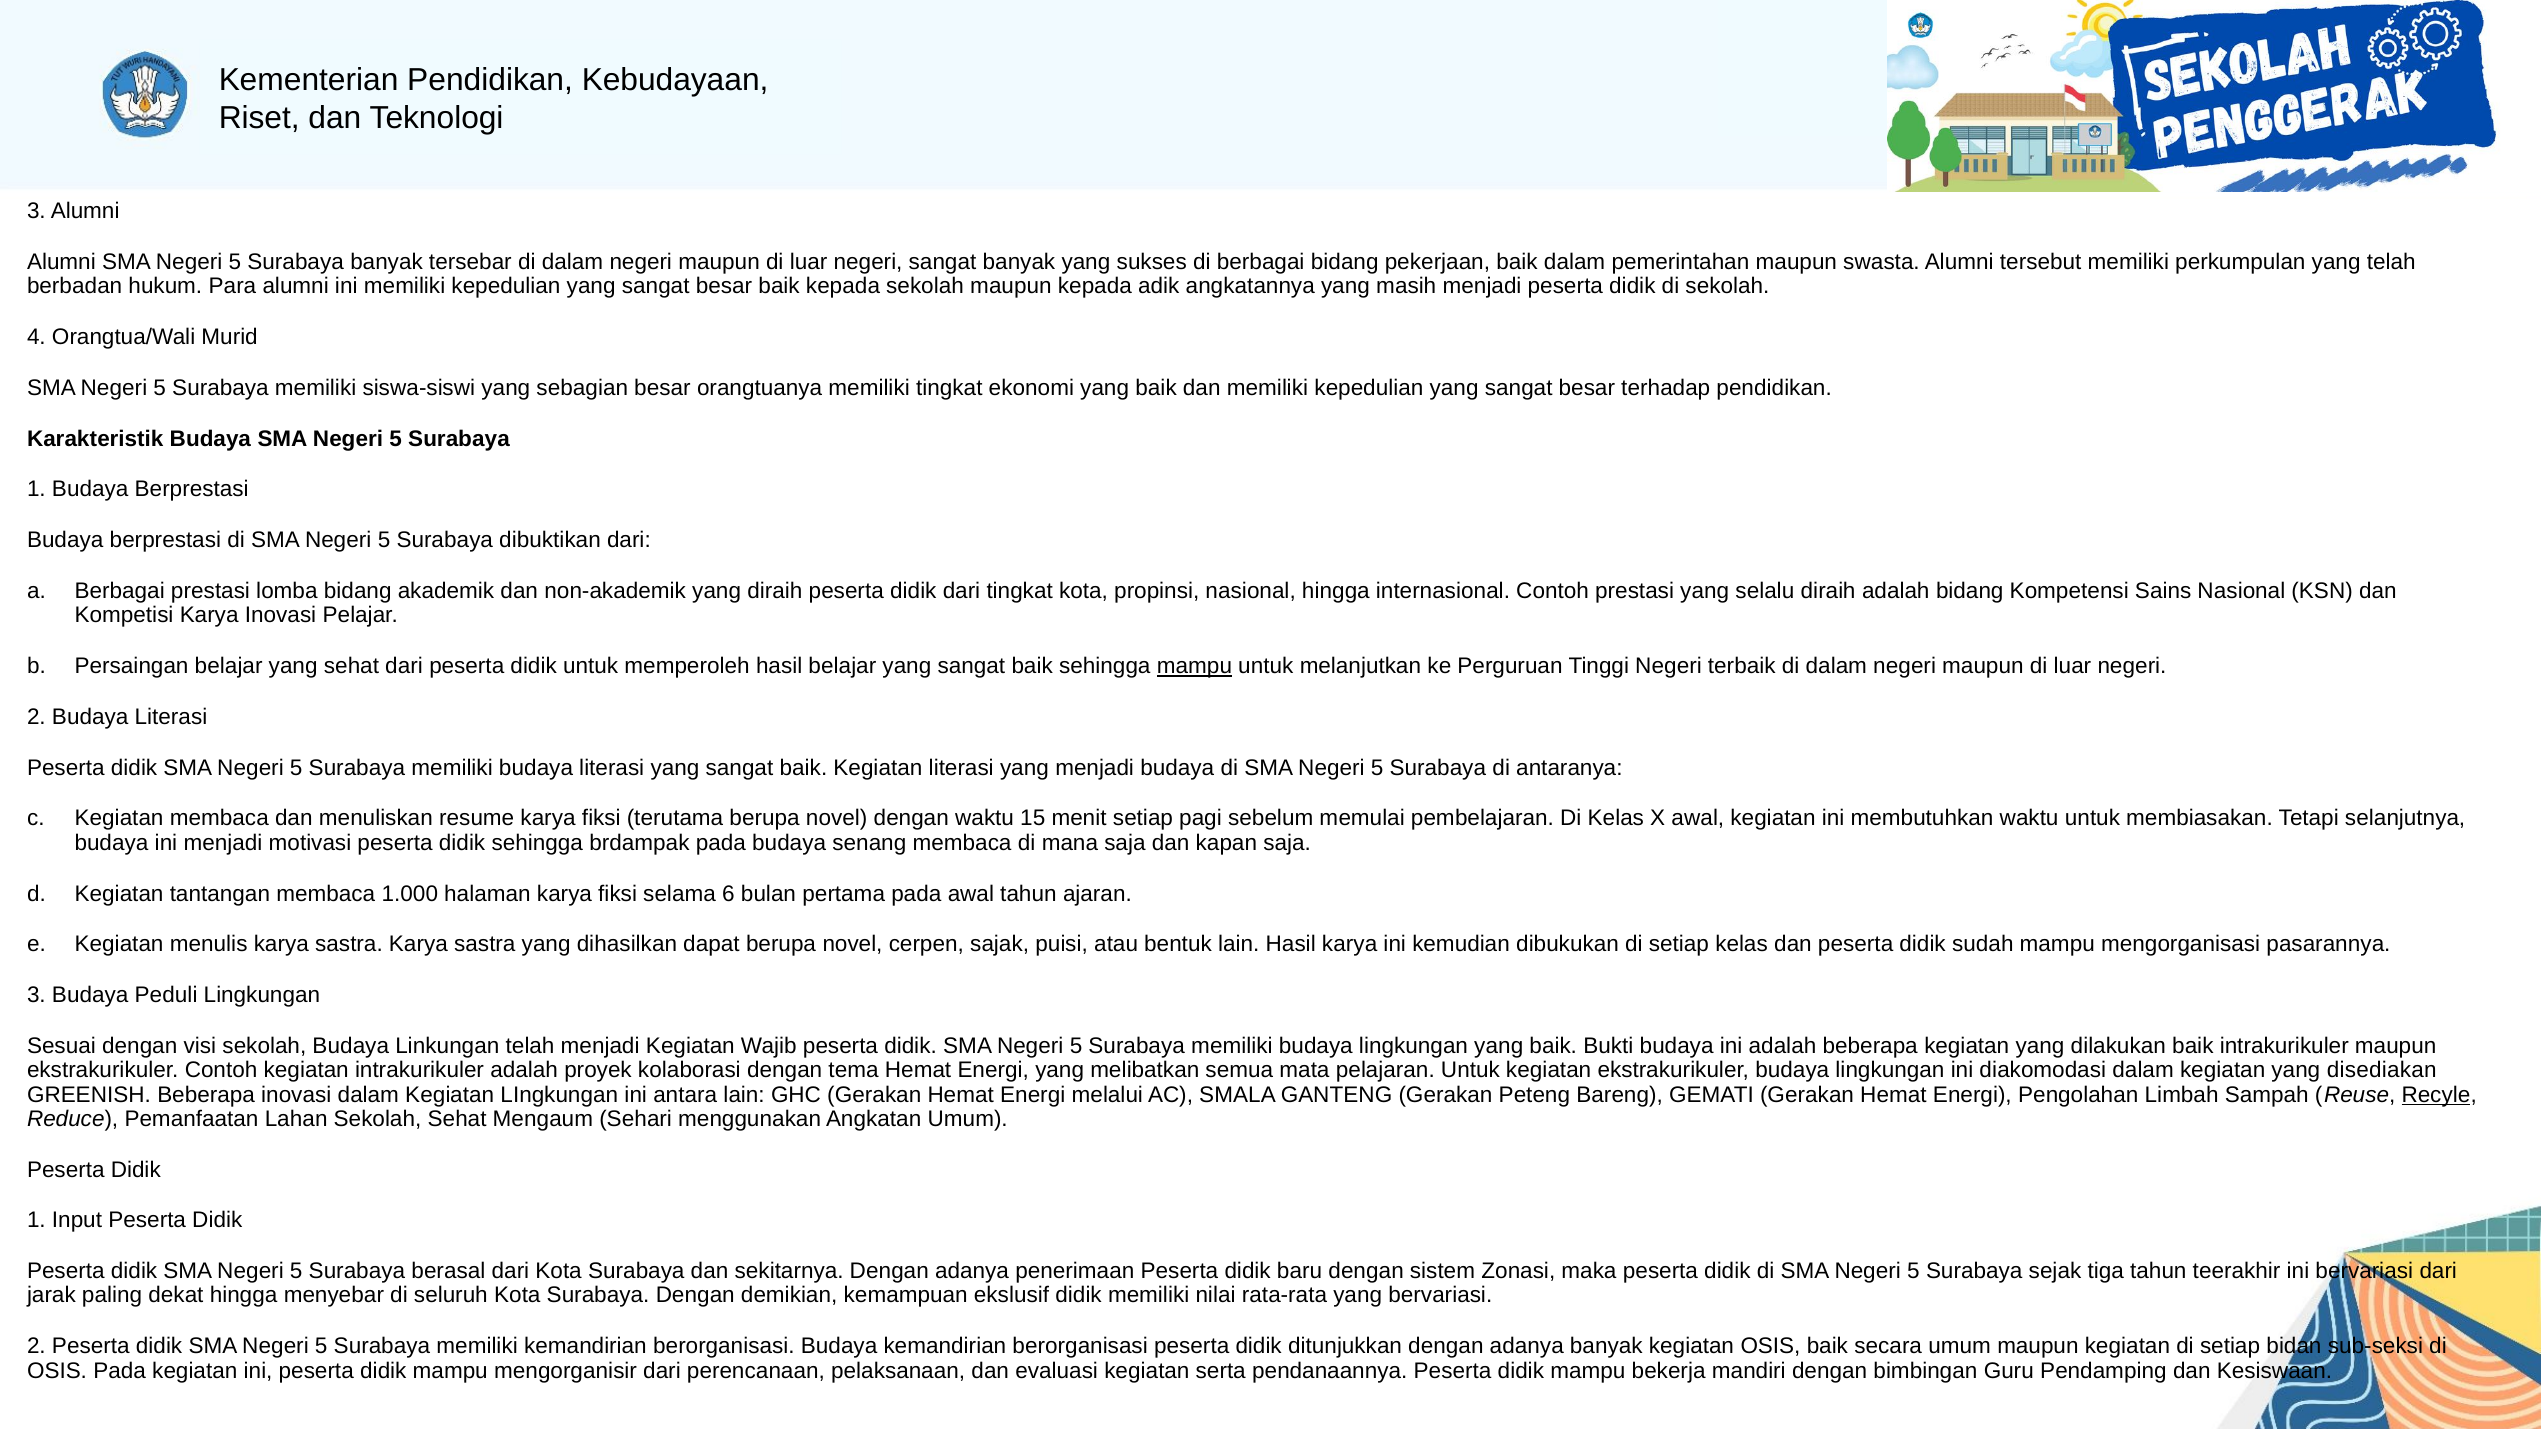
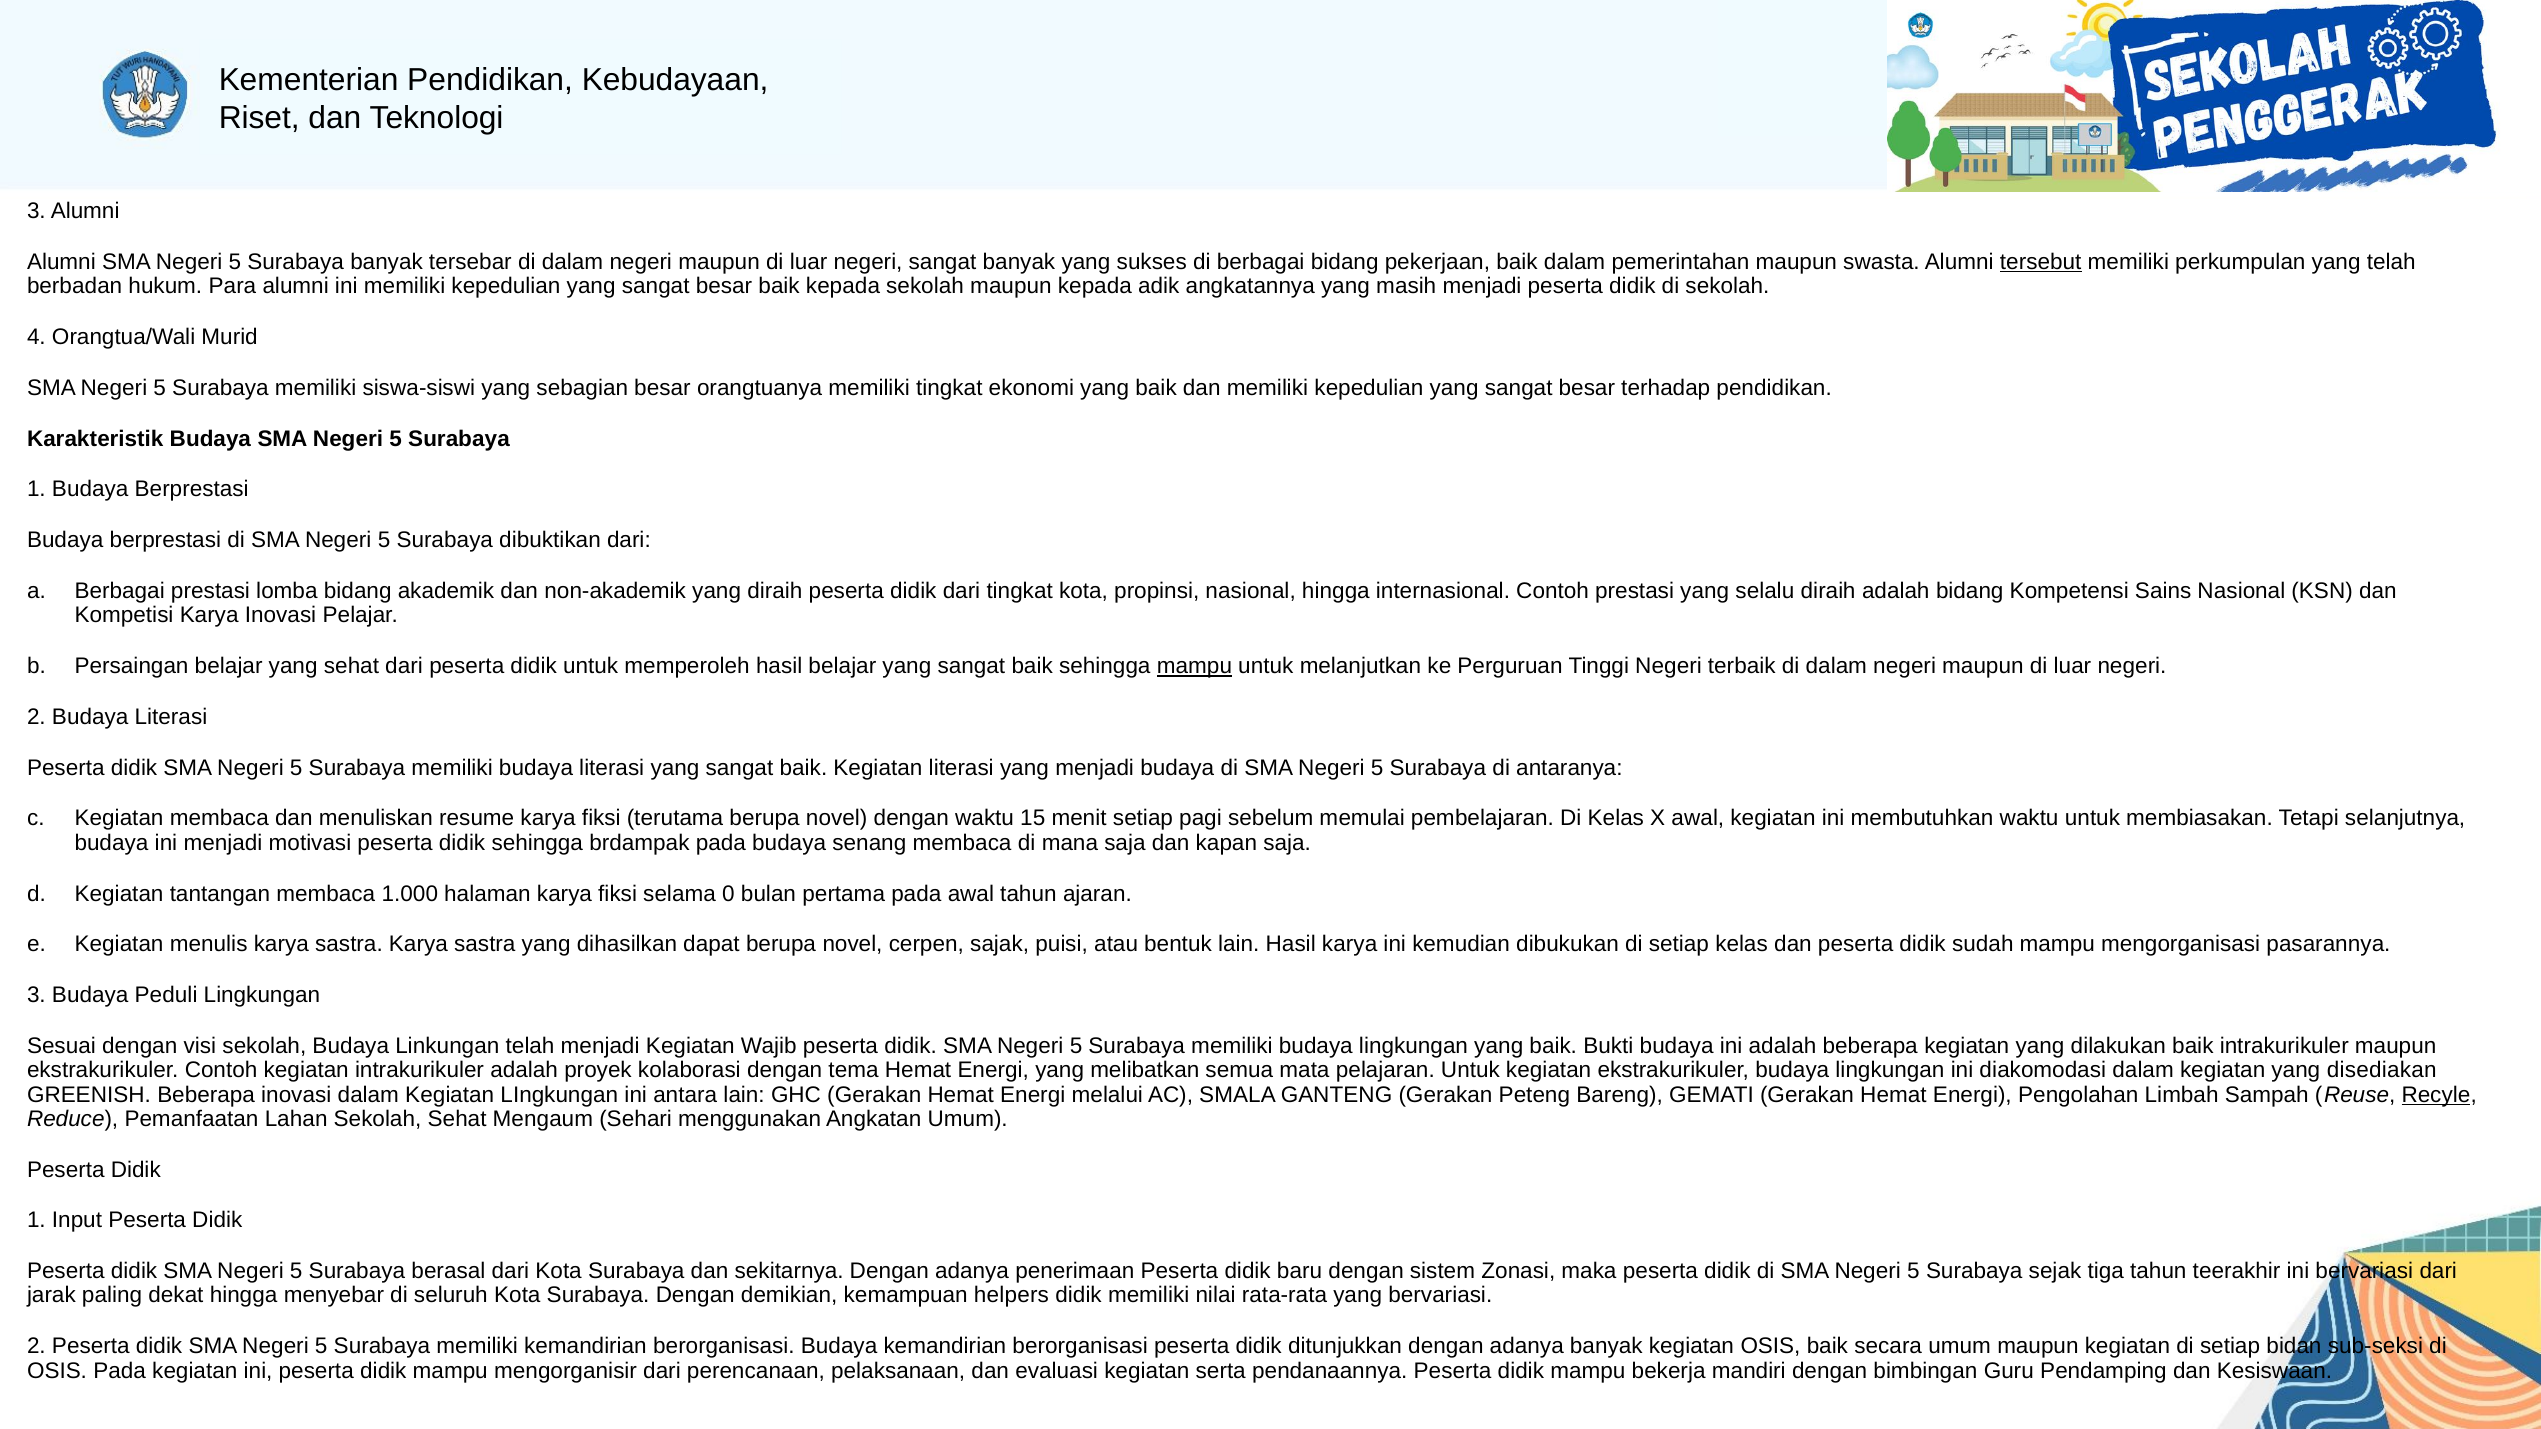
tersebut underline: none -> present
6: 6 -> 0
ekslusif: ekslusif -> helpers
